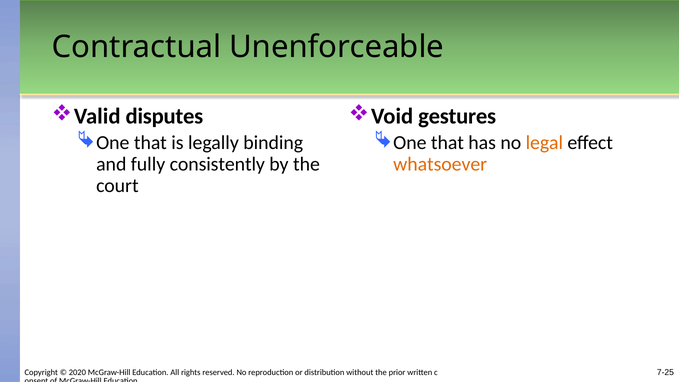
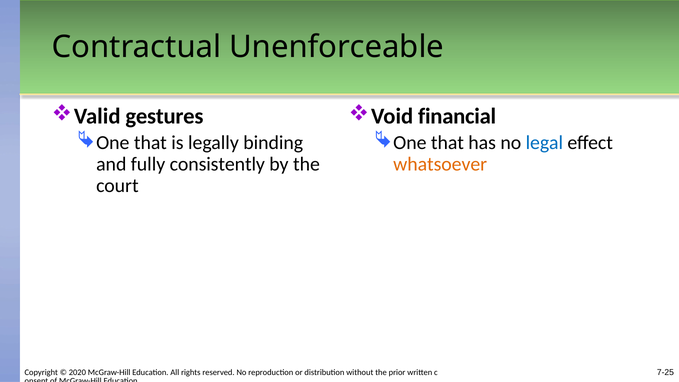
disputes: disputes -> gestures
gestures: gestures -> financial
legal colour: orange -> blue
